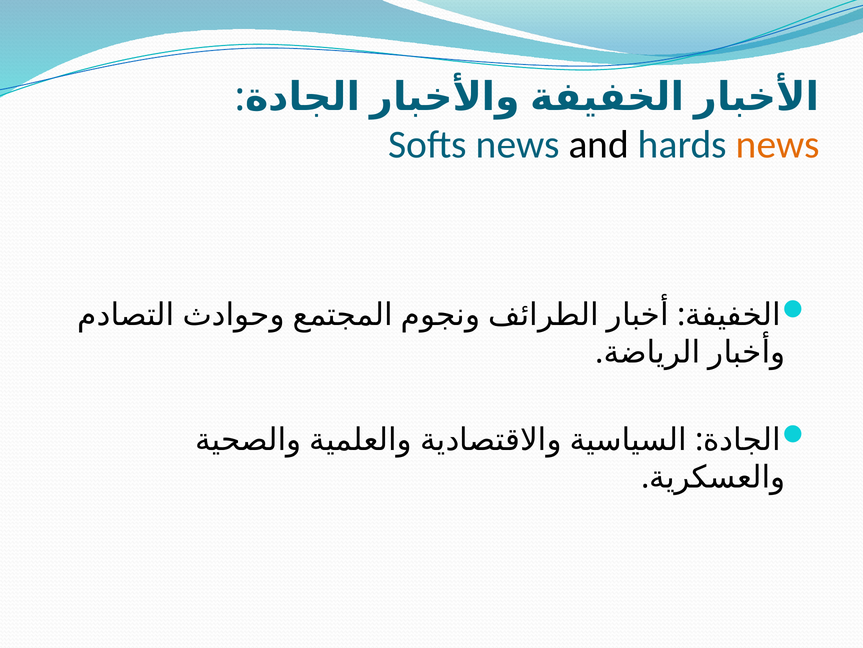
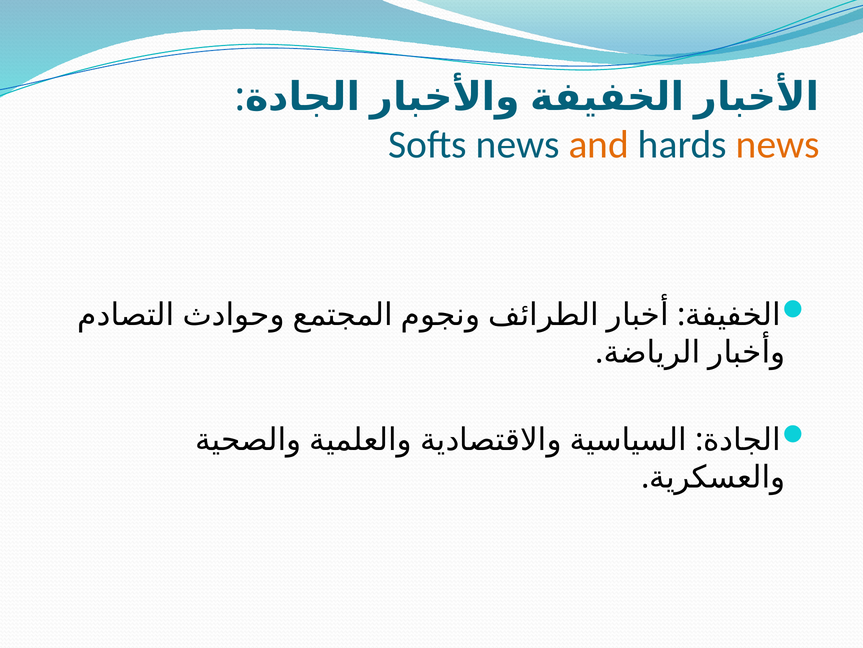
and colour: black -> orange
